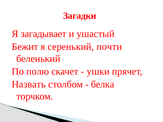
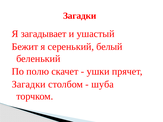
почти: почти -> белый
Назвать at (29, 84): Назвать -> Загадки
белка: белка -> шуба
